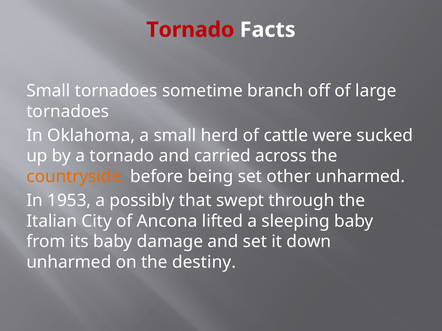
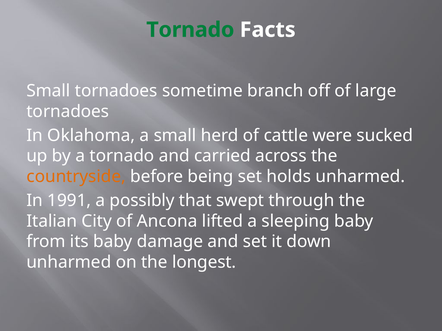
Tornado at (190, 30) colour: red -> green
other: other -> holds
1953: 1953 -> 1991
destiny: destiny -> longest
